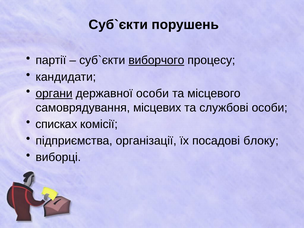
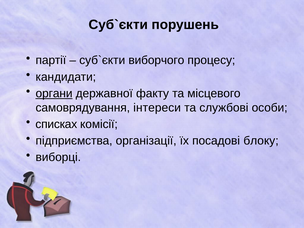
виборчого underline: present -> none
державної особи: особи -> факту
місцевих: місцевих -> інтереси
